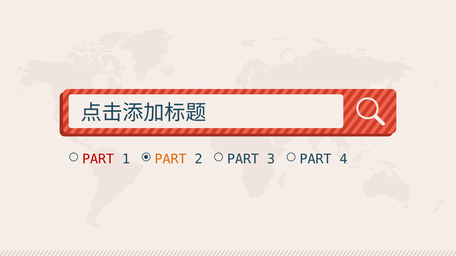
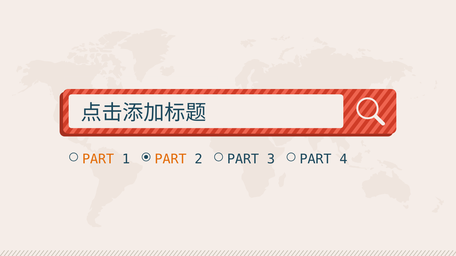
PART at (98, 159) colour: red -> orange
